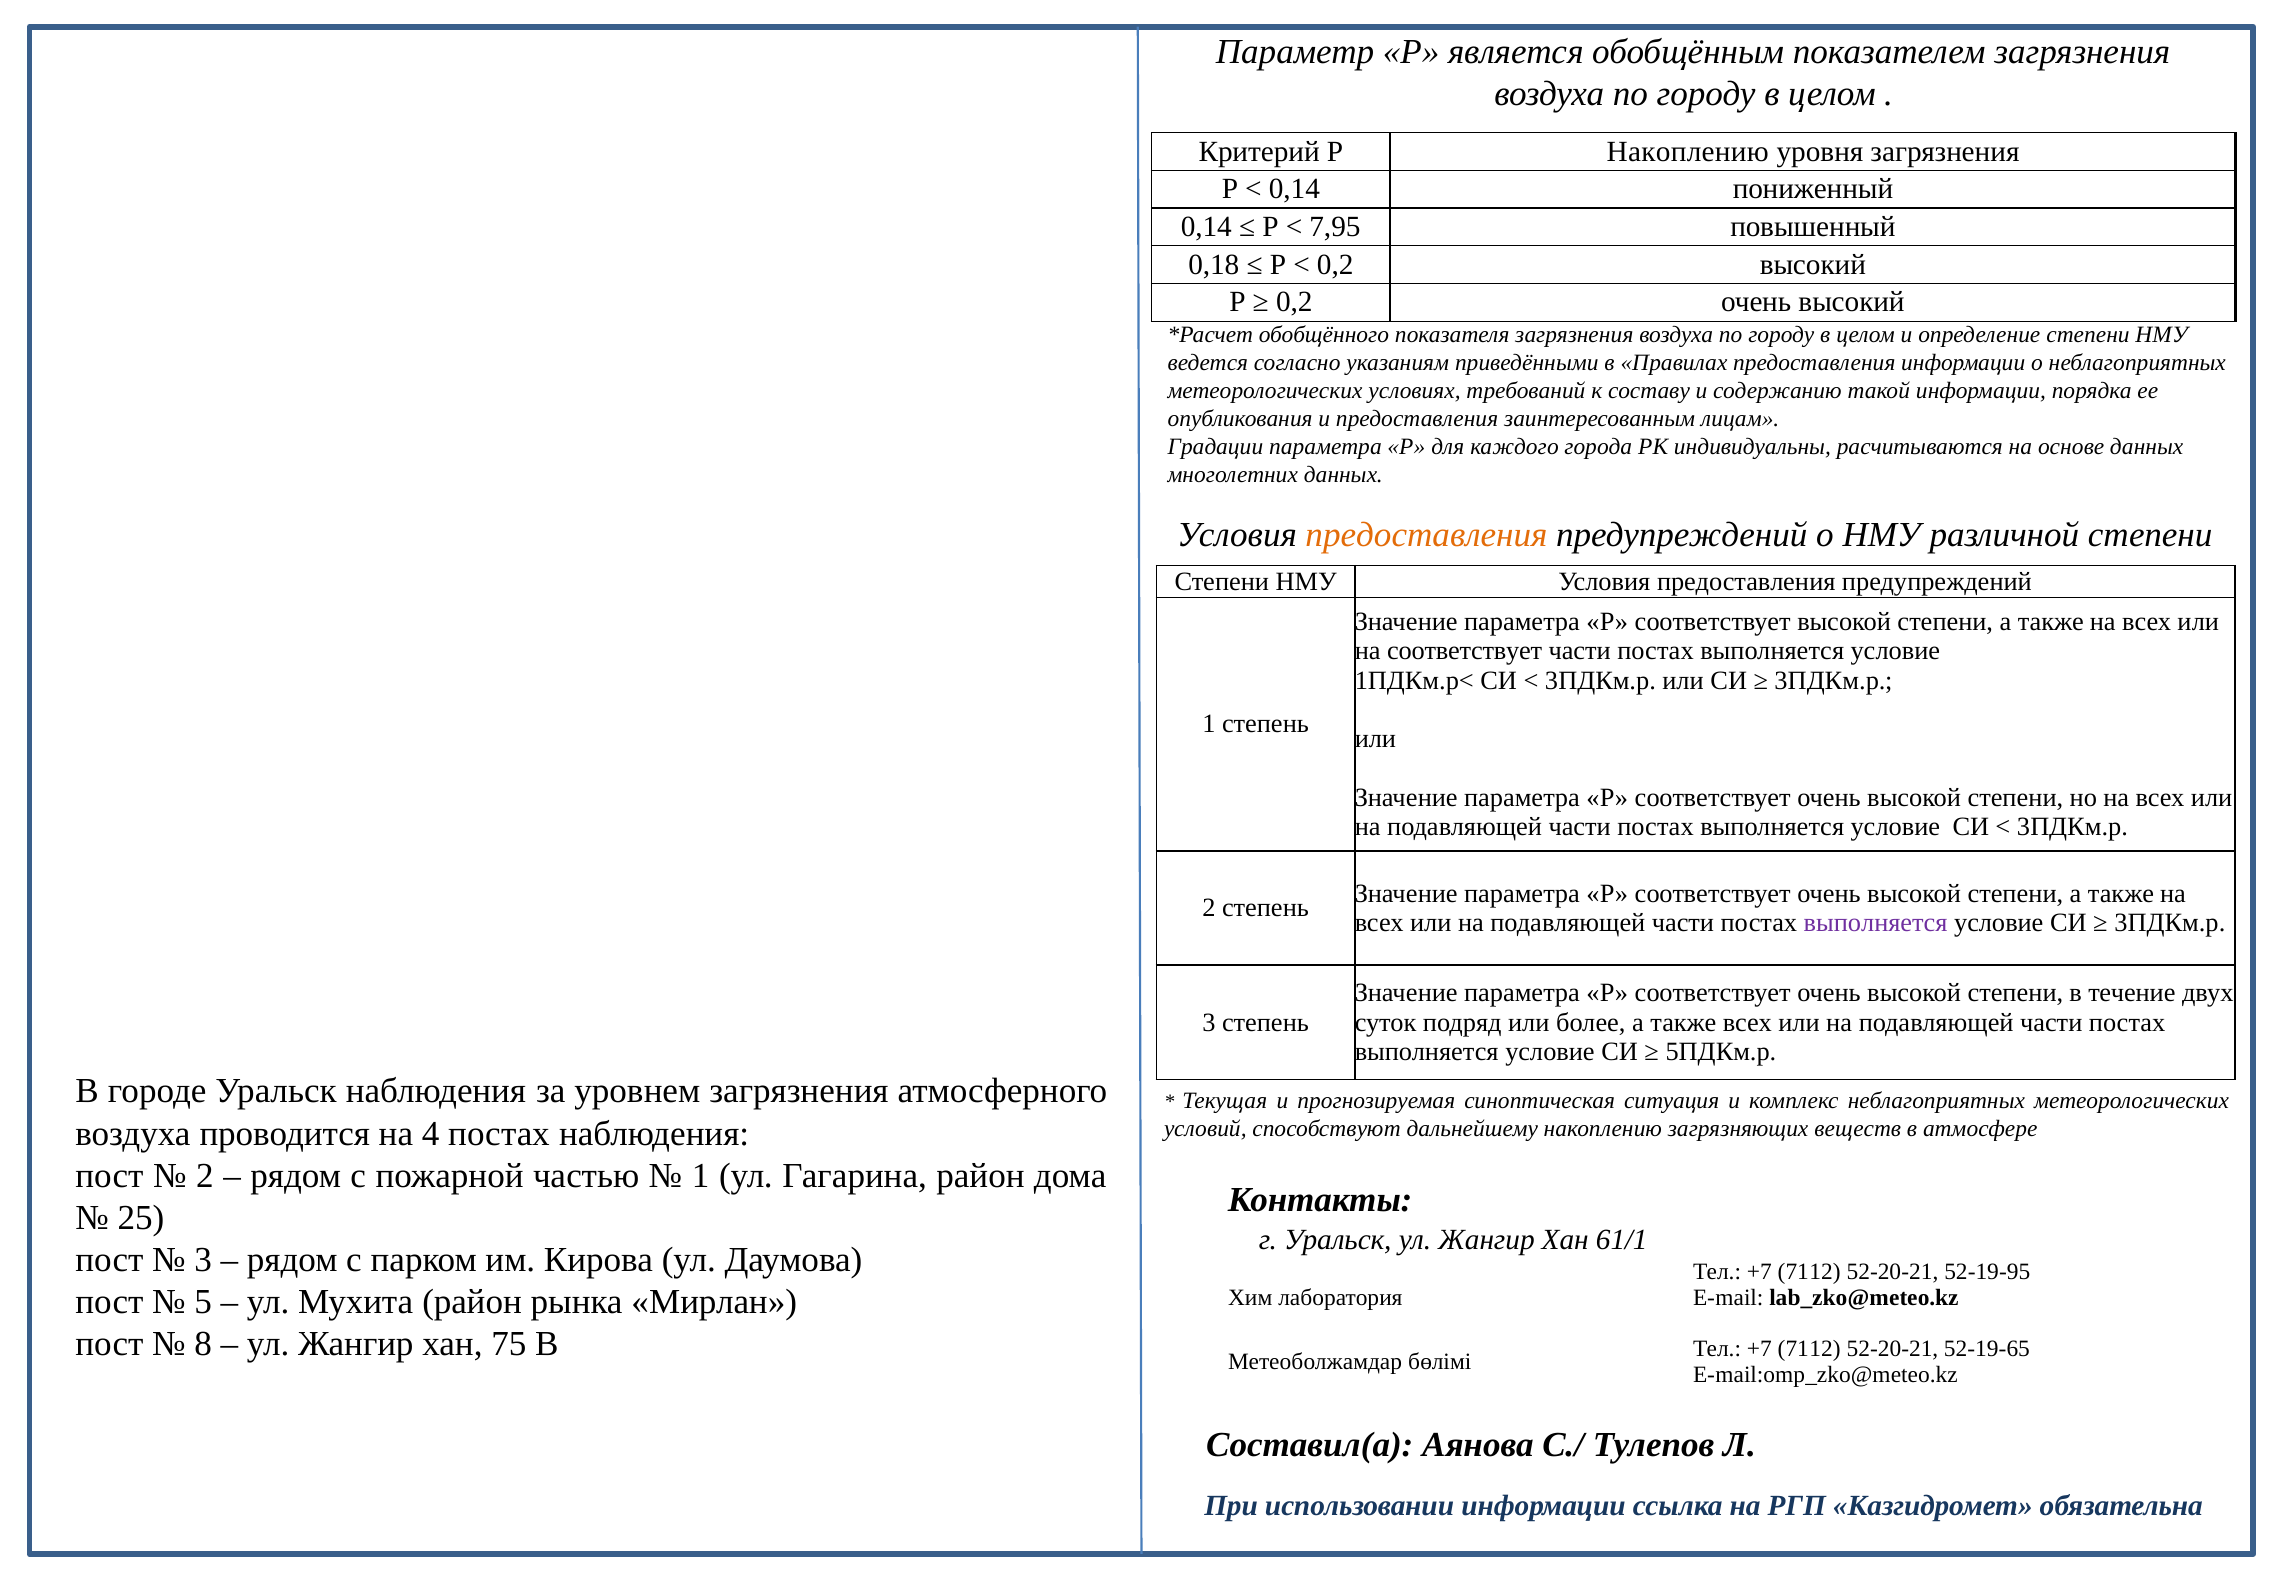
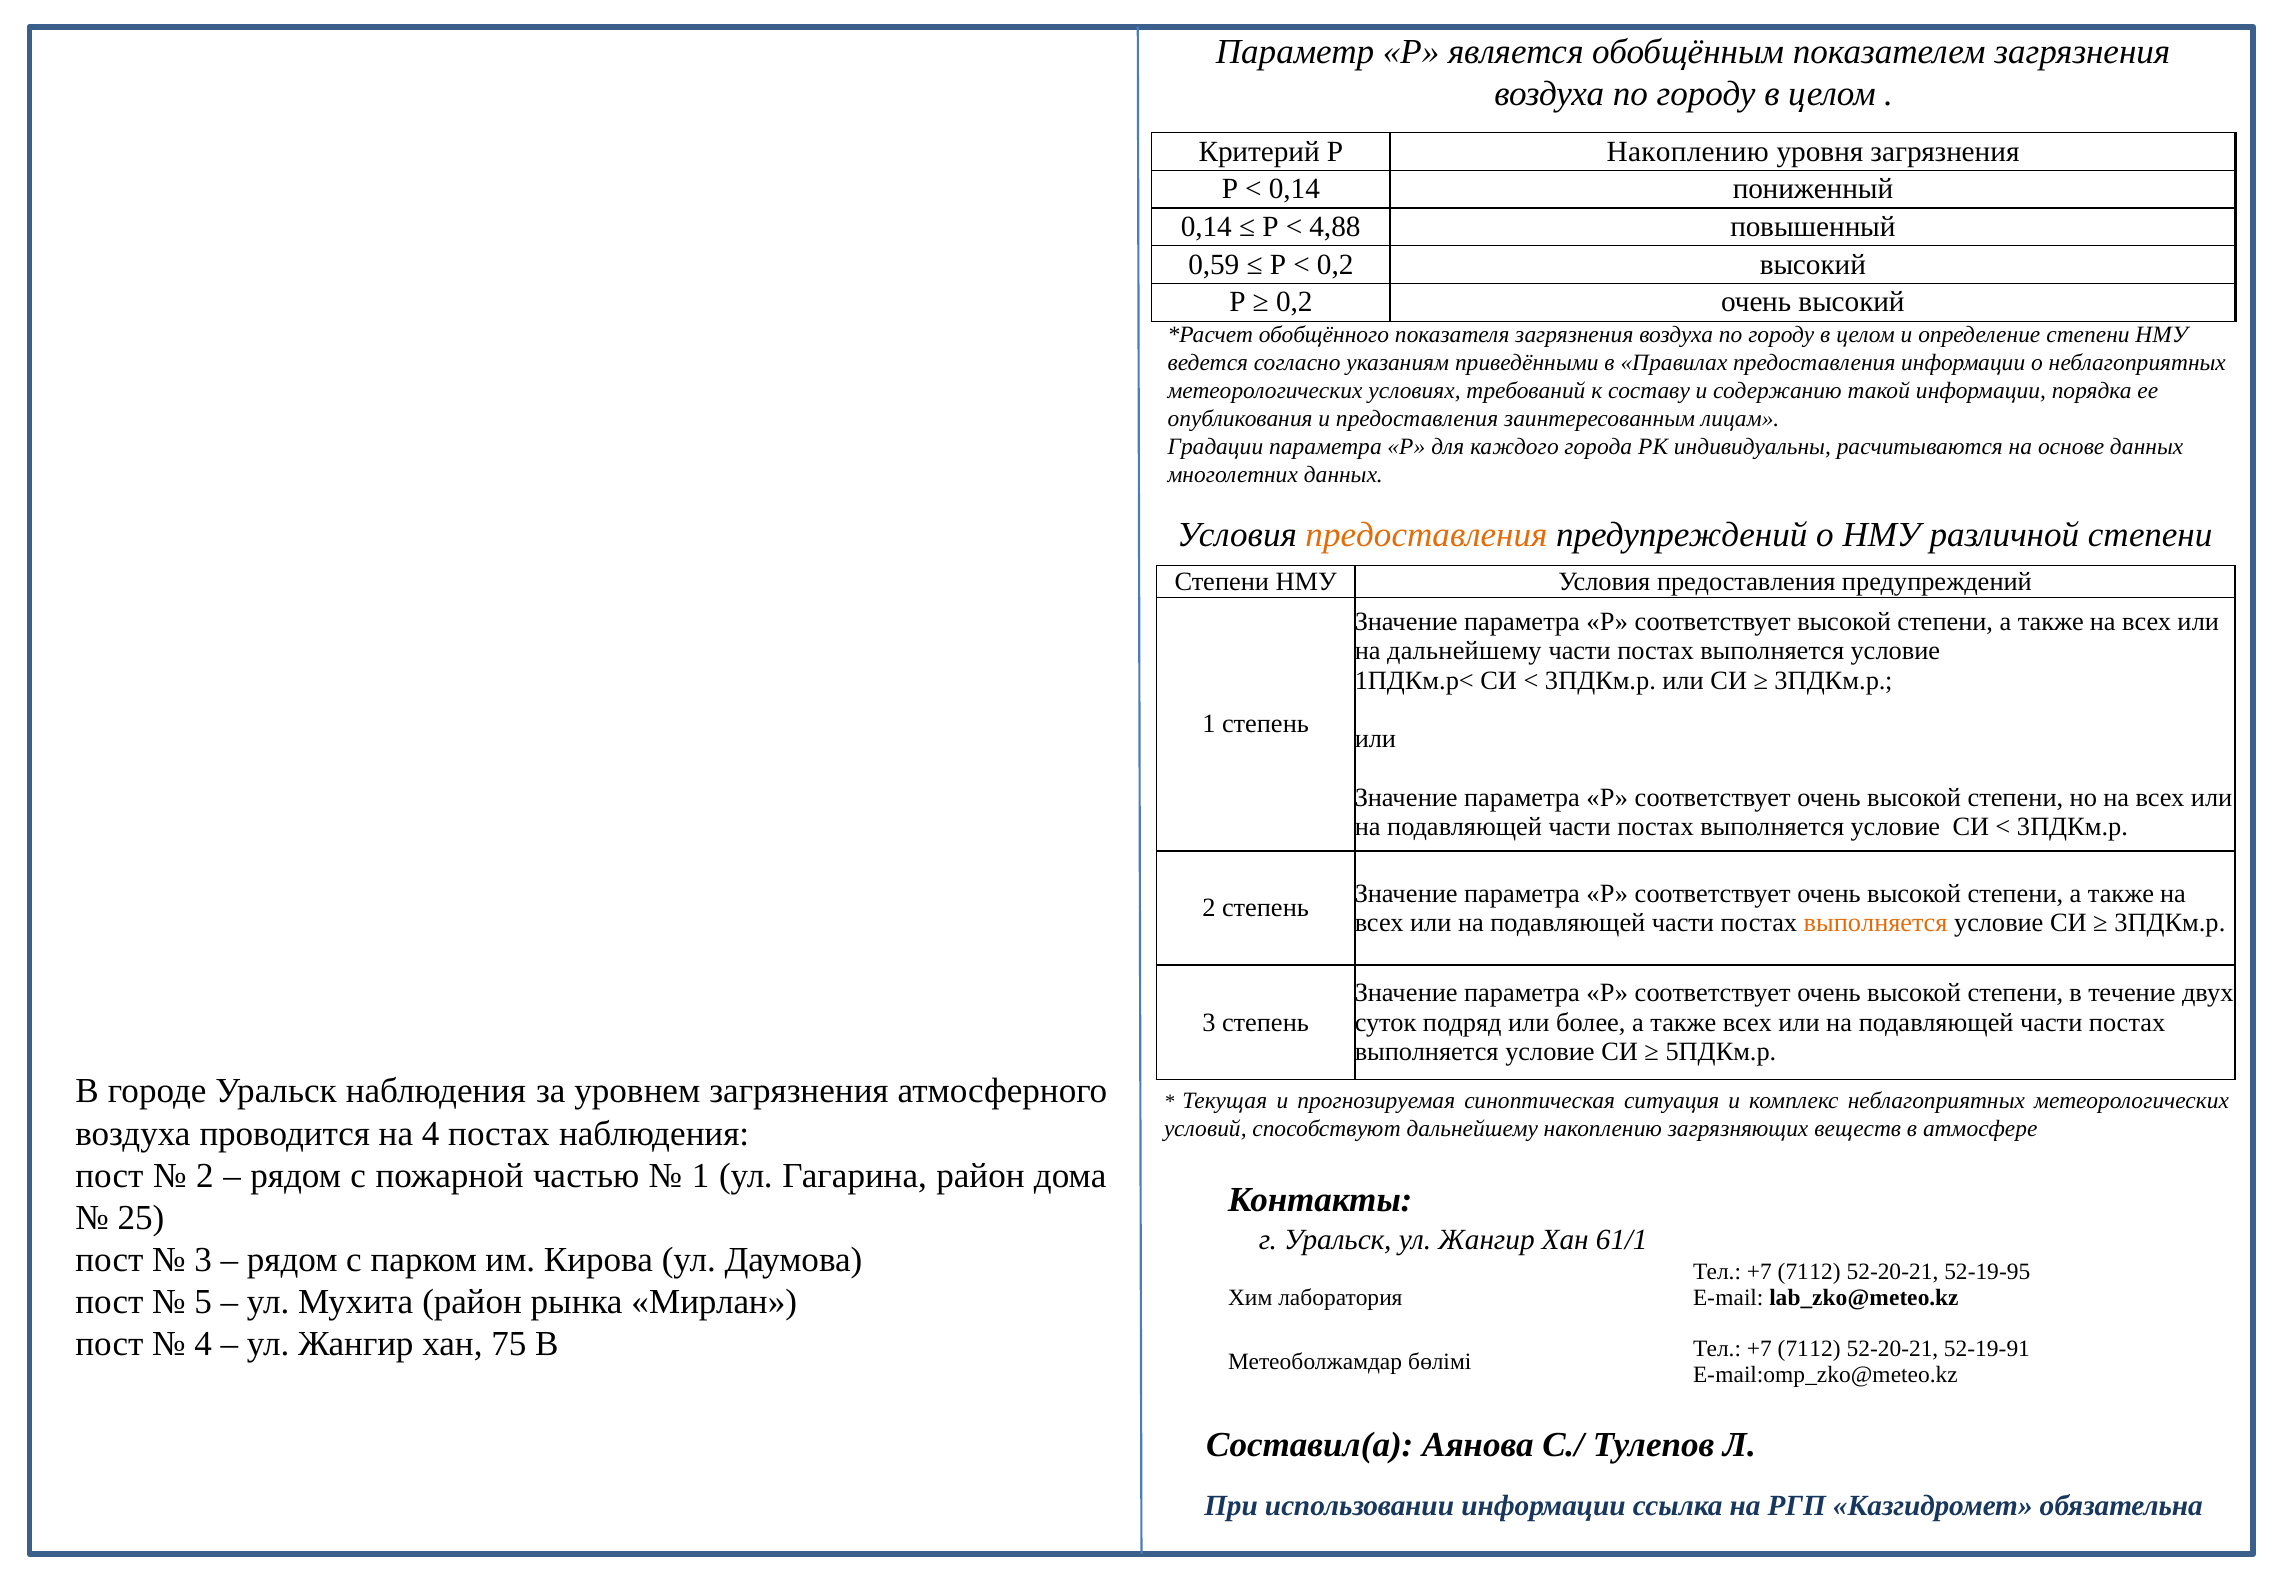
7,95: 7,95 -> 4,88
0,18: 0,18 -> 0,59
на соответствует: соответствует -> дальнейшему
выполняется at (1876, 923) colour: purple -> orange
8 at (203, 1344): 8 -> 4
52-19-65: 52-19-65 -> 52-19-91
